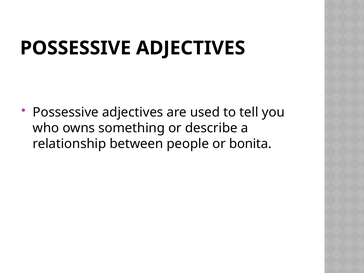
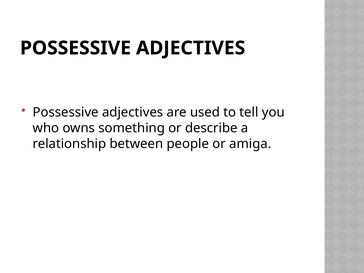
bonita: bonita -> amiga
